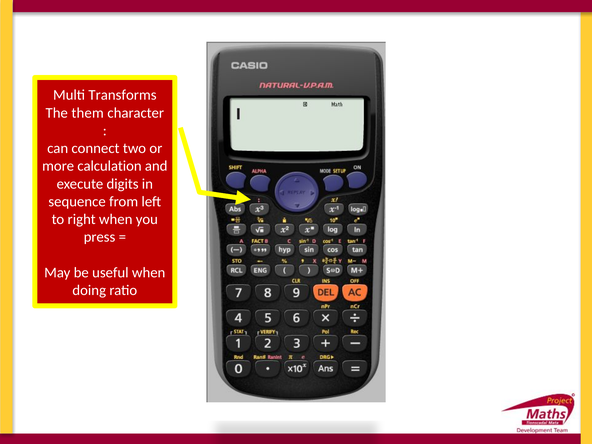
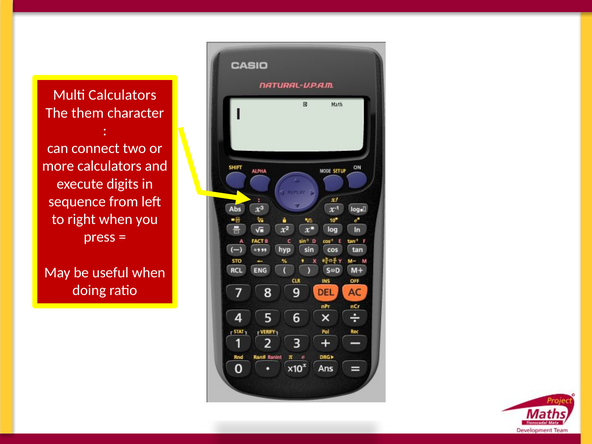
Multi Transforms: Transforms -> Calculators
more calculation: calculation -> calculators
